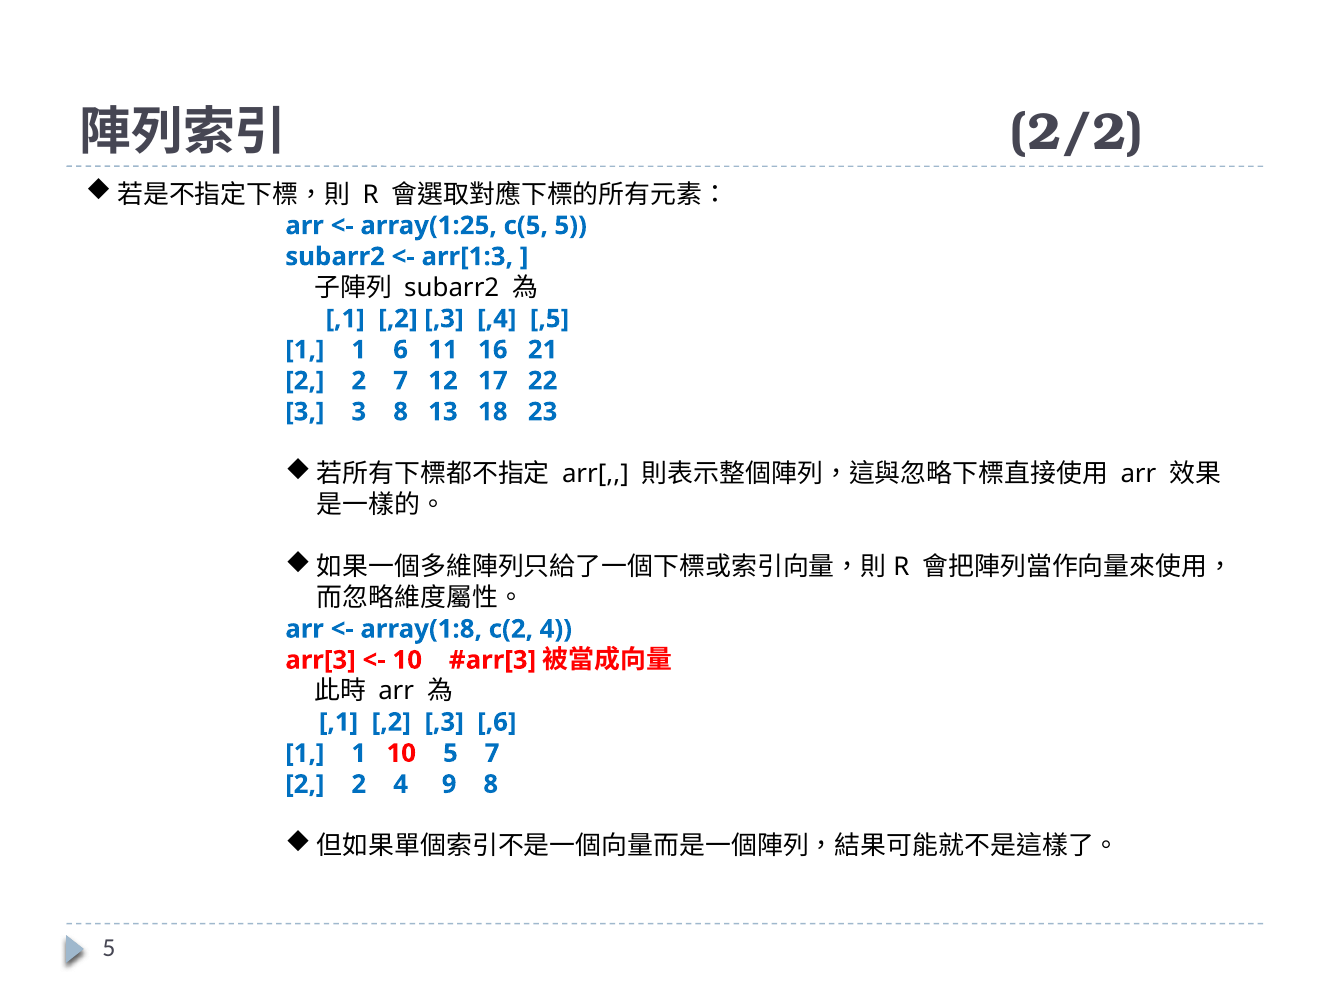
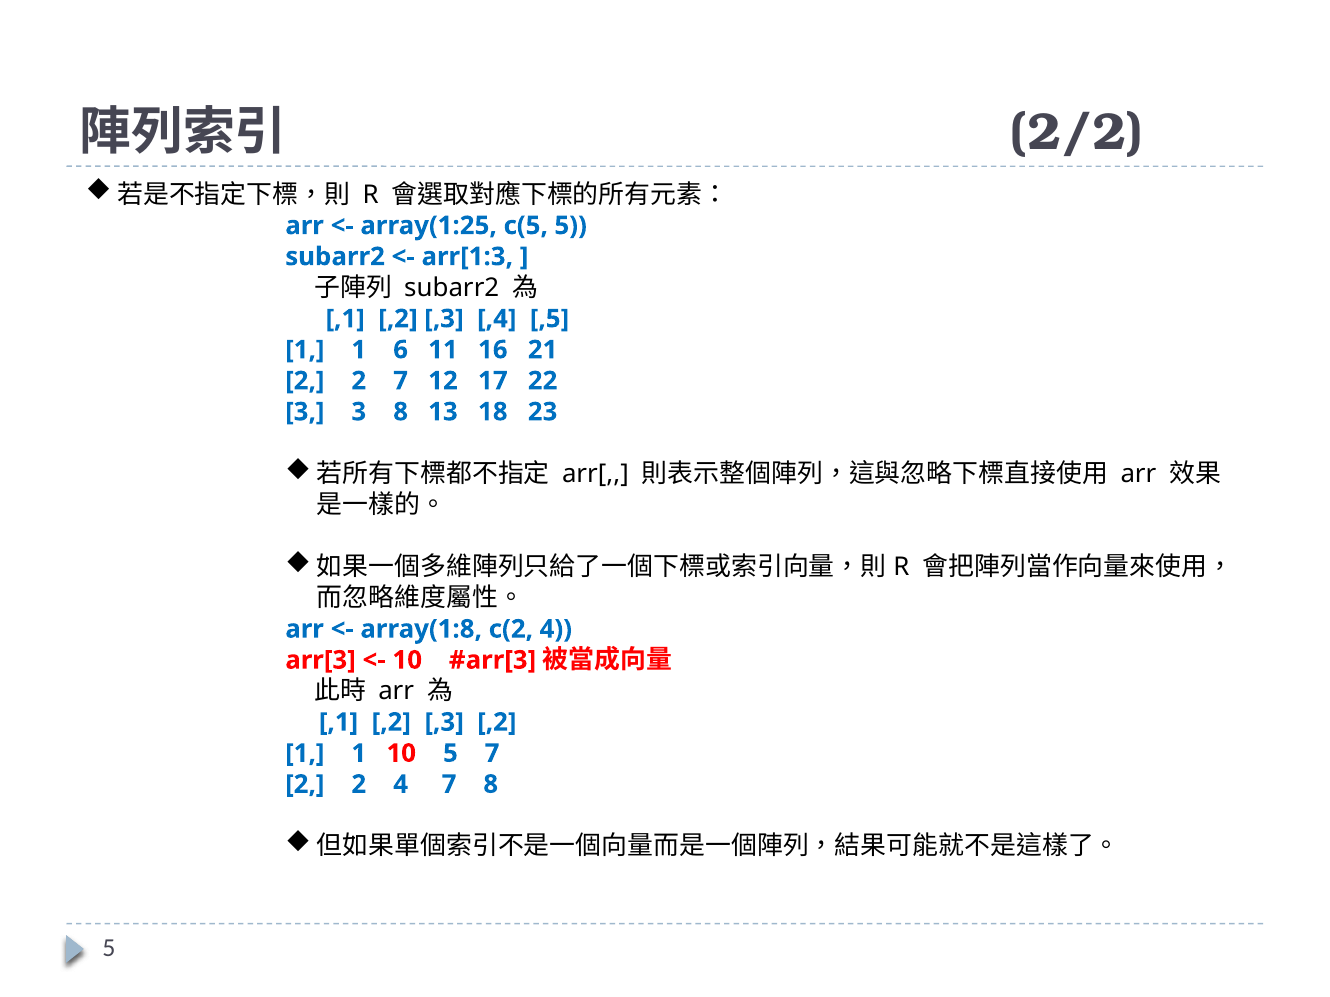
,3 ,6: ,6 -> ,2
4 9: 9 -> 7
